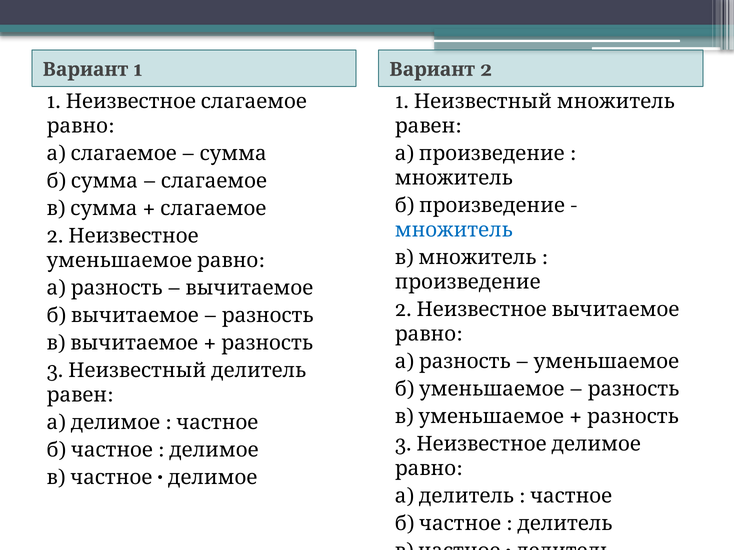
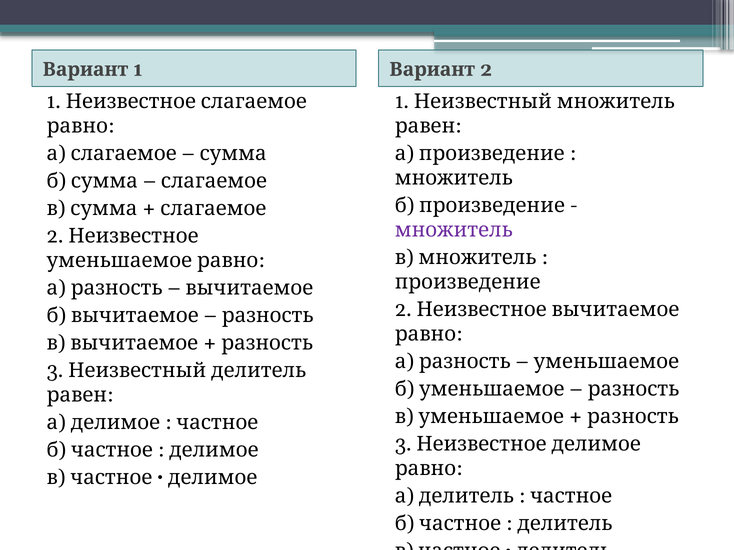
множитель at (454, 230) colour: blue -> purple
